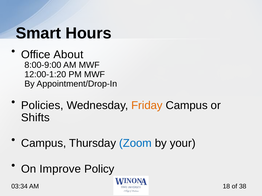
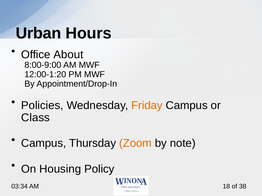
Smart: Smart -> Urban
Shifts: Shifts -> Class
Zoom colour: blue -> orange
your: your -> note
Improve: Improve -> Housing
